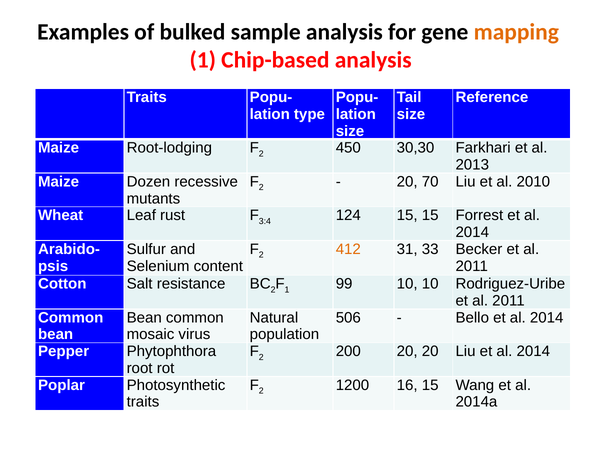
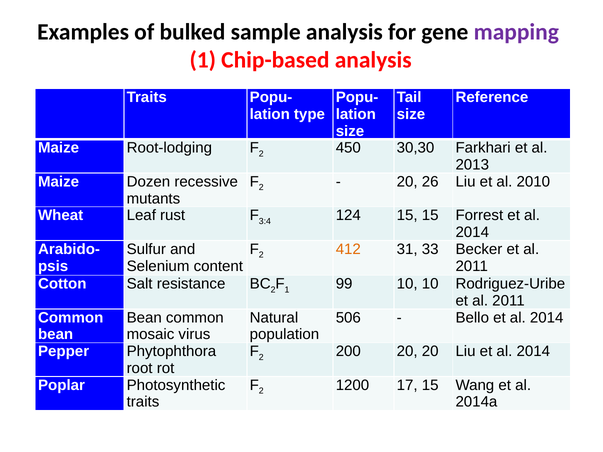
mapping colour: orange -> purple
70: 70 -> 26
16: 16 -> 17
